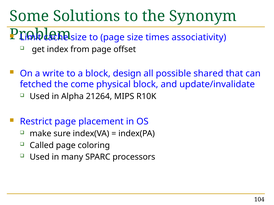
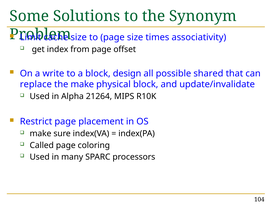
fetched: fetched -> replace
the come: come -> make
